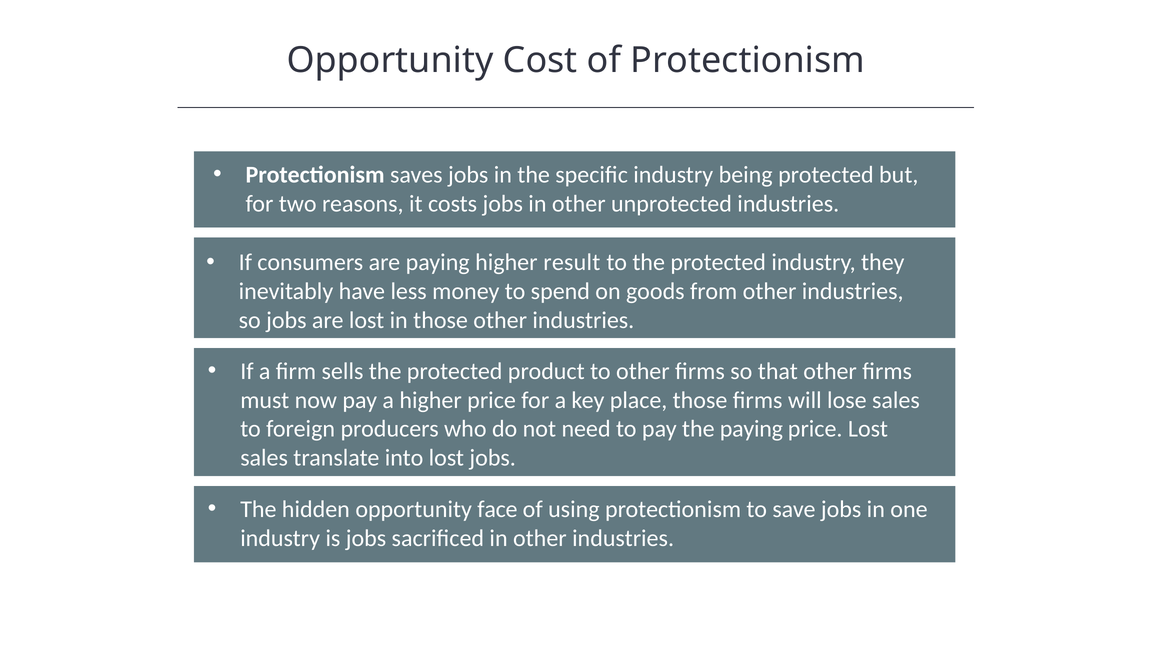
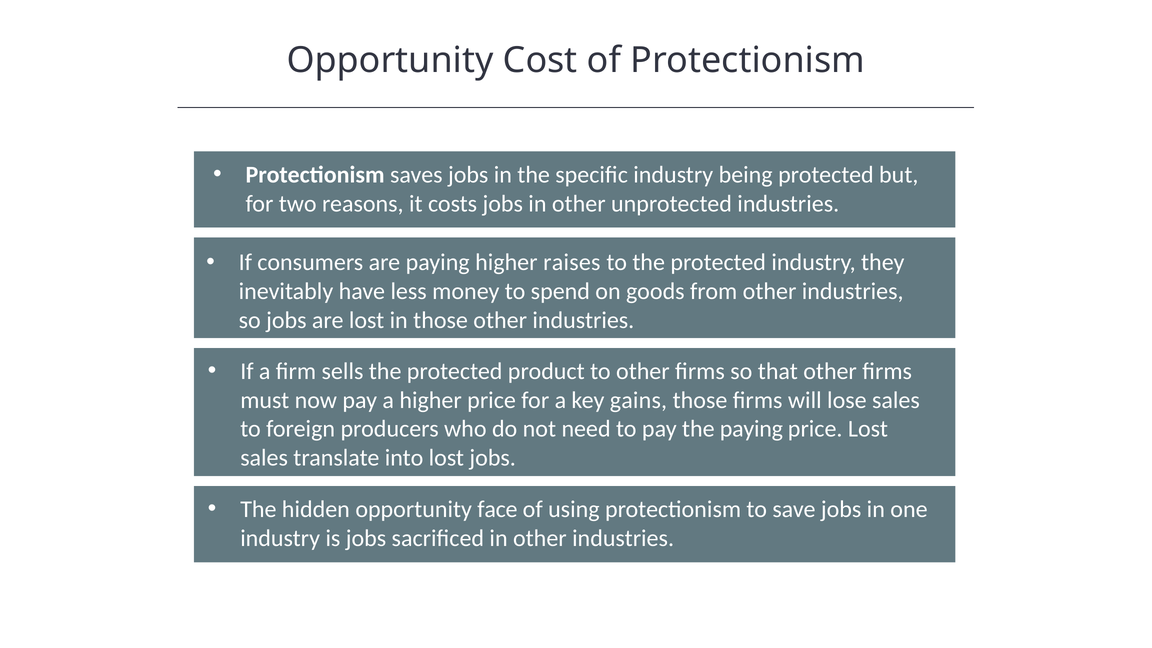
result: result -> raises
place: place -> gains
